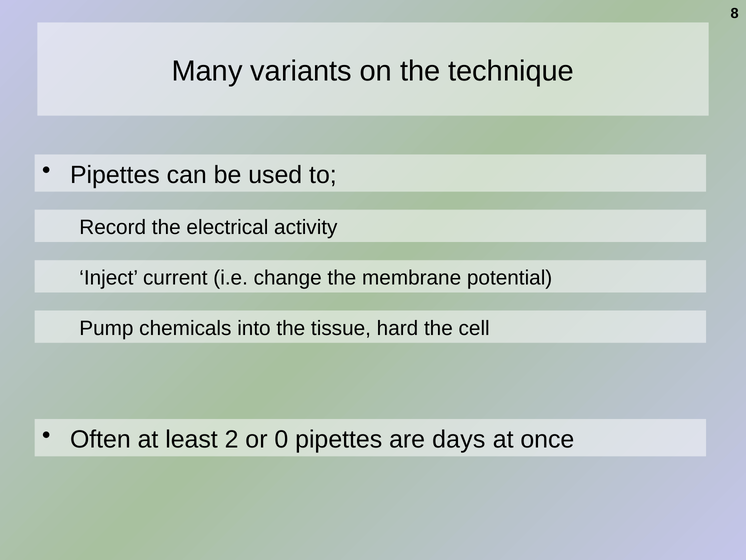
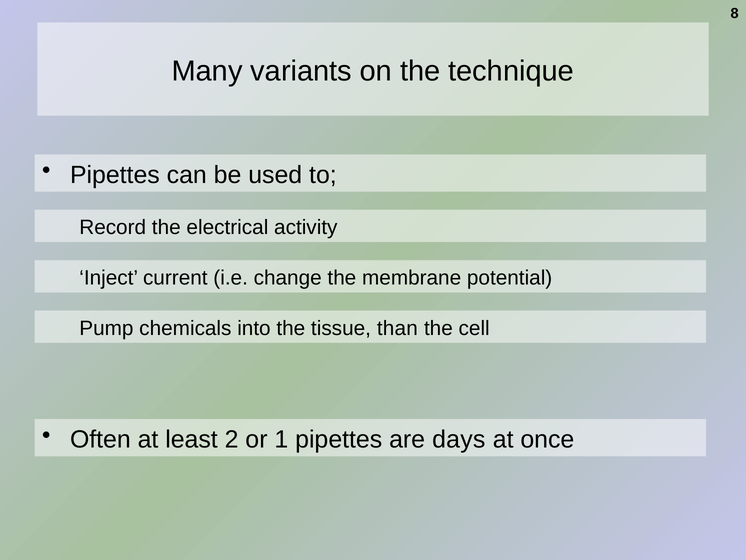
hard: hard -> than
0: 0 -> 1
